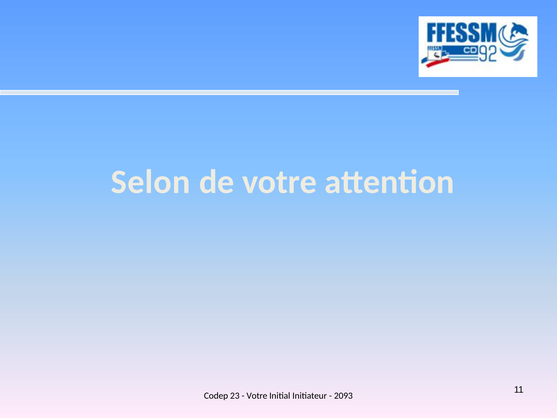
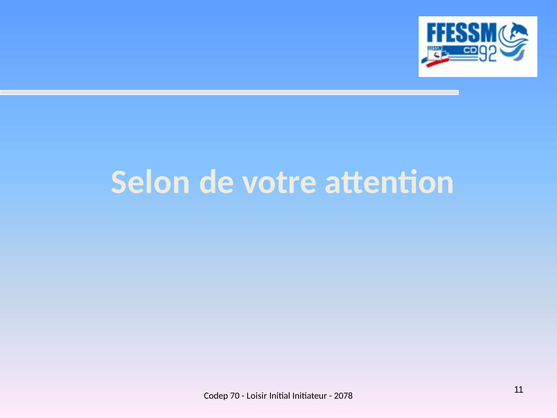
23: 23 -> 70
Votre at (257, 396): Votre -> Loisir
2093: 2093 -> 2078
